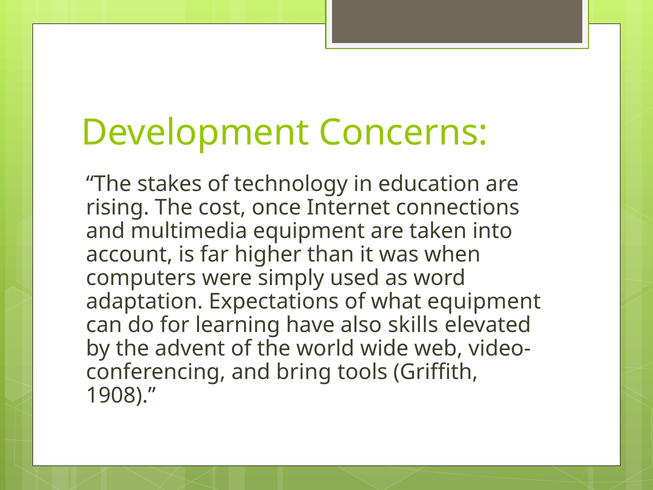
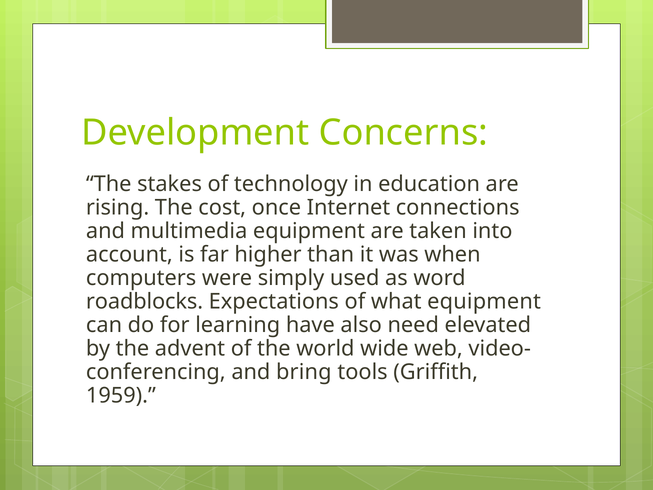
adaptation: adaptation -> roadblocks
skills: skills -> need
1908: 1908 -> 1959
